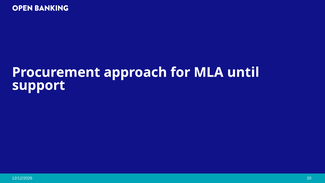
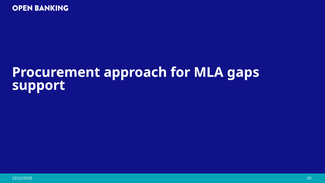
until: until -> gaps
